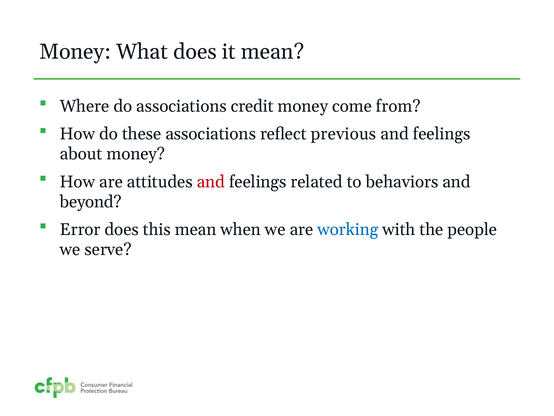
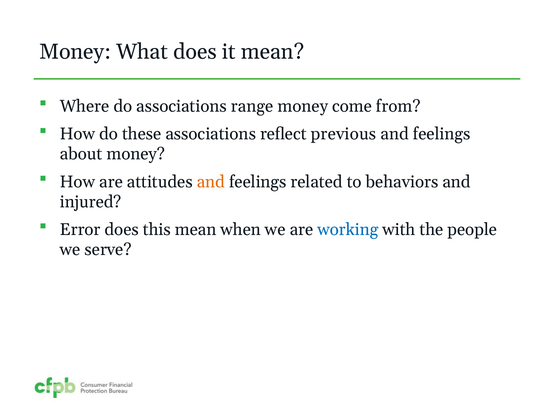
credit: credit -> range
and at (211, 182) colour: red -> orange
beyond: beyond -> injured
